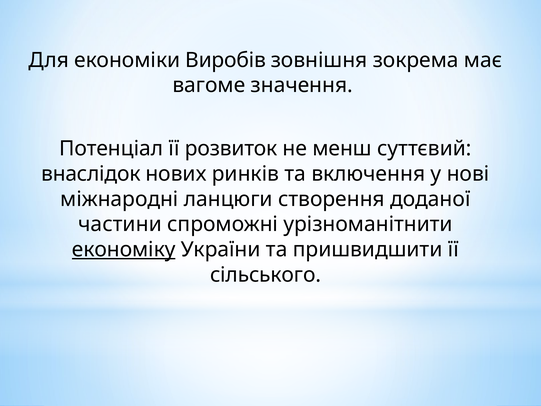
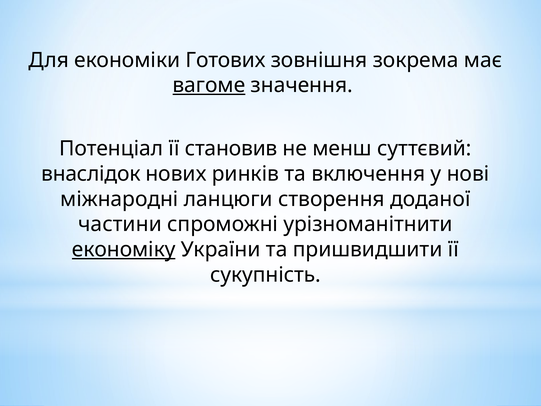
Виробів: Виробів -> Готових
вагоме underline: none -> present
розвиток: розвиток -> становив
сільського: сільського -> сукупність
